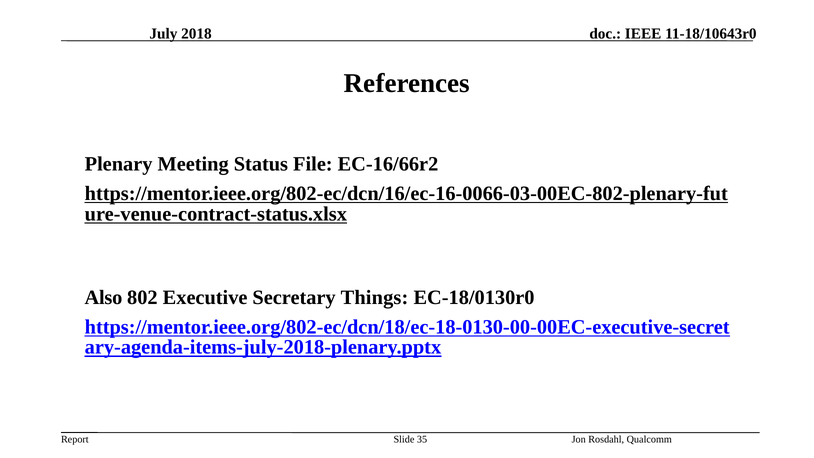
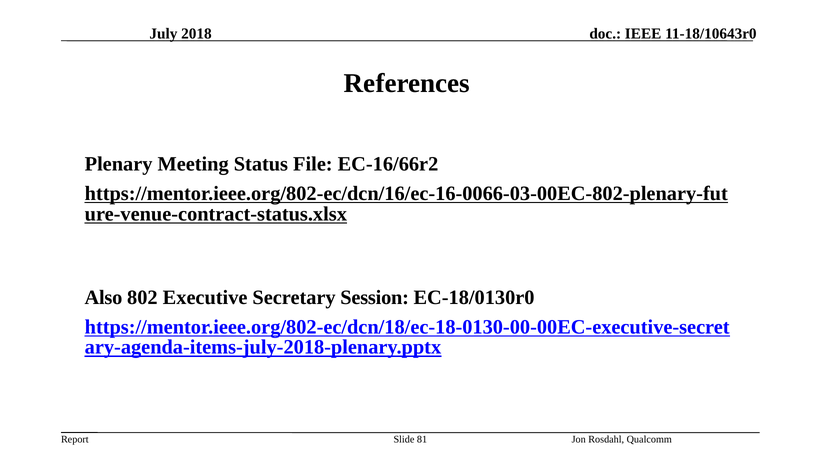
Things: Things -> Session
35: 35 -> 81
